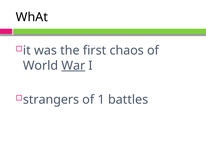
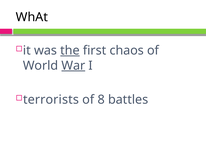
the underline: none -> present
strangers: strangers -> terrorists
1: 1 -> 8
